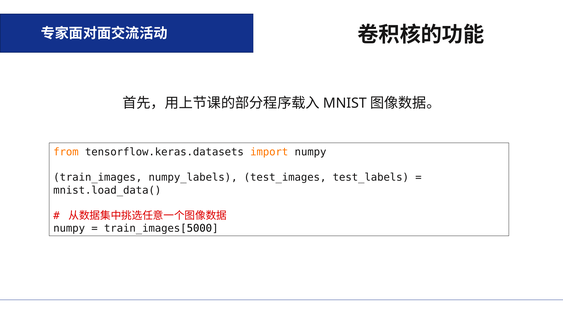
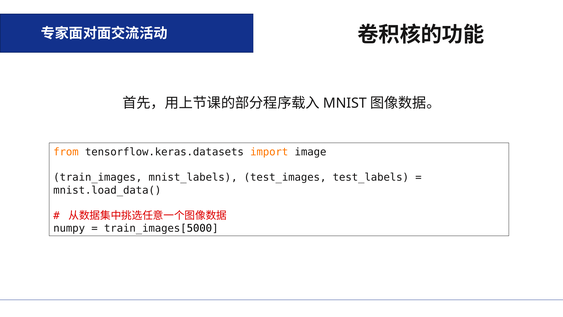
import numpy: numpy -> image
numpy_labels: numpy_labels -> mnist_labels
